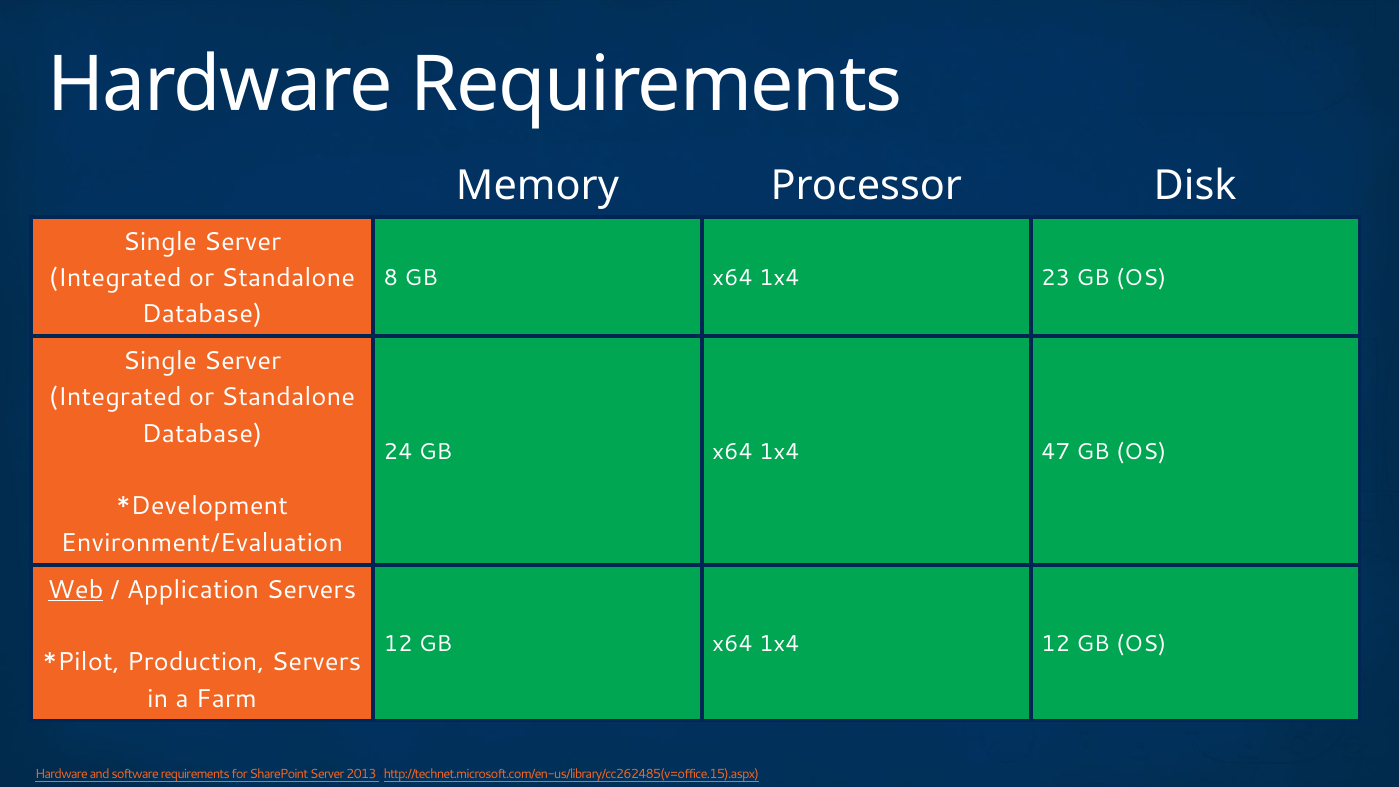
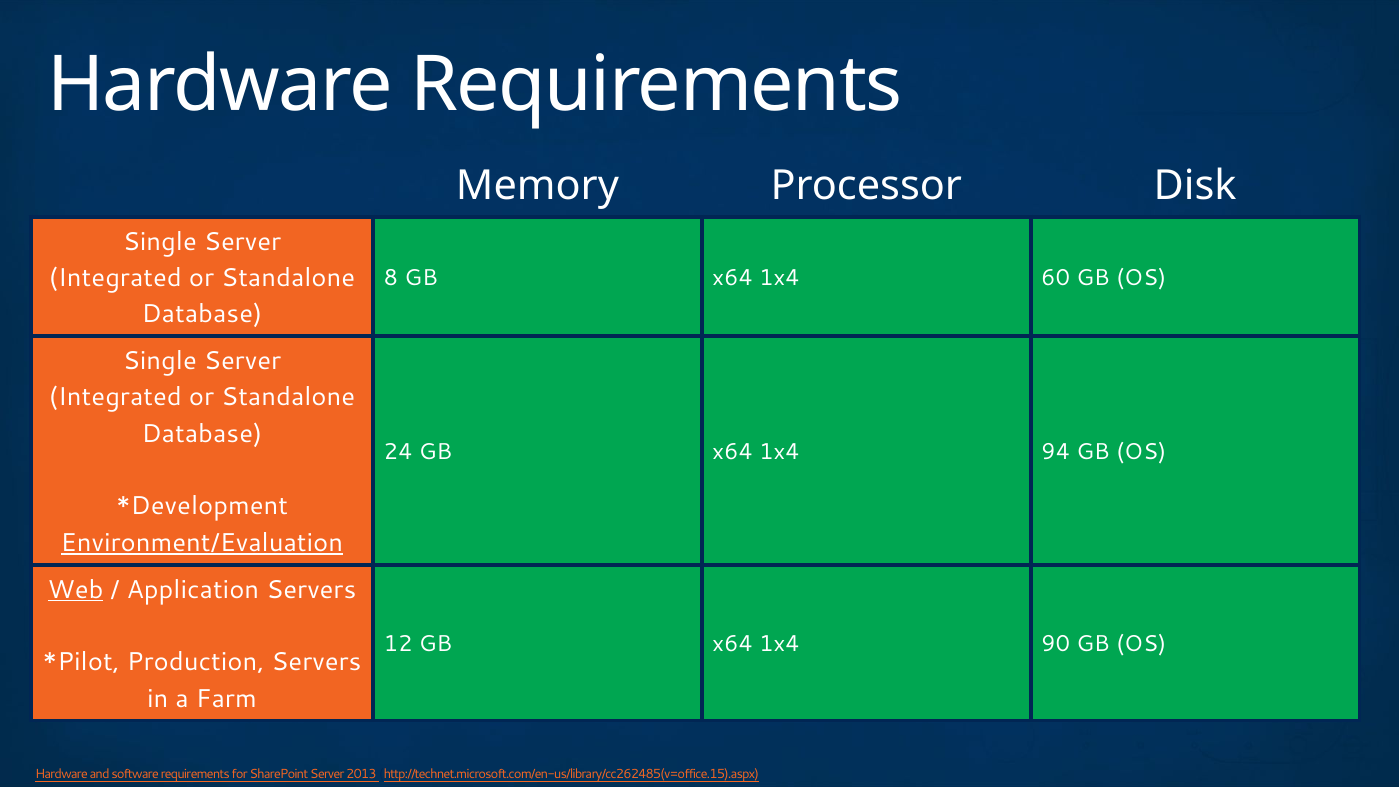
23: 23 -> 60
47: 47 -> 94
Environment/Evaluation underline: none -> present
1x4 12: 12 -> 90
